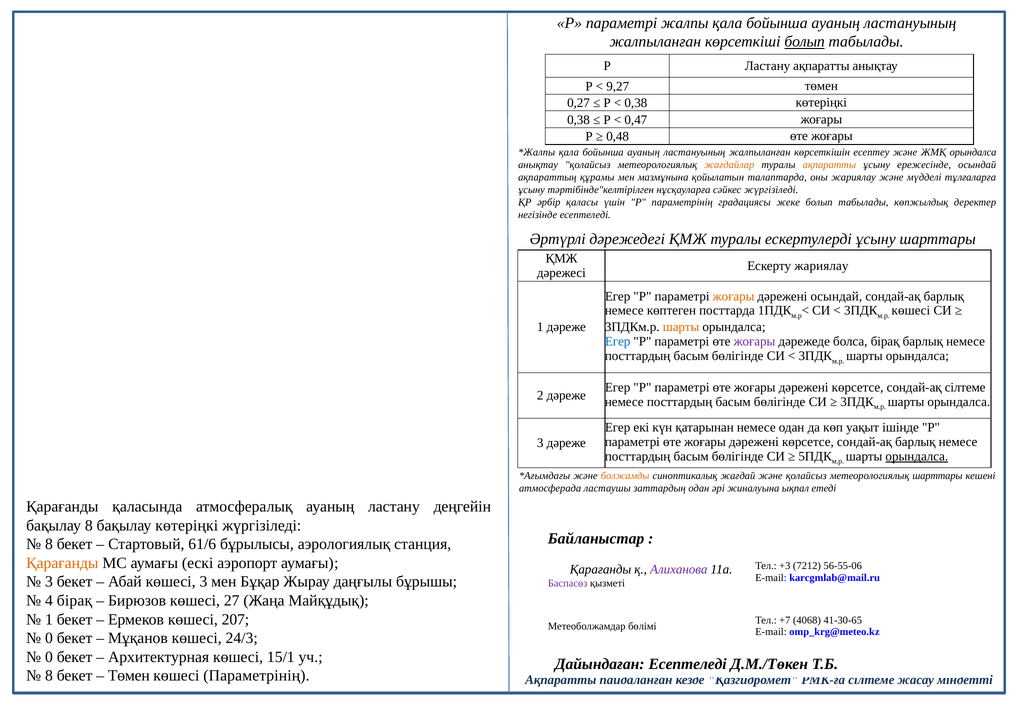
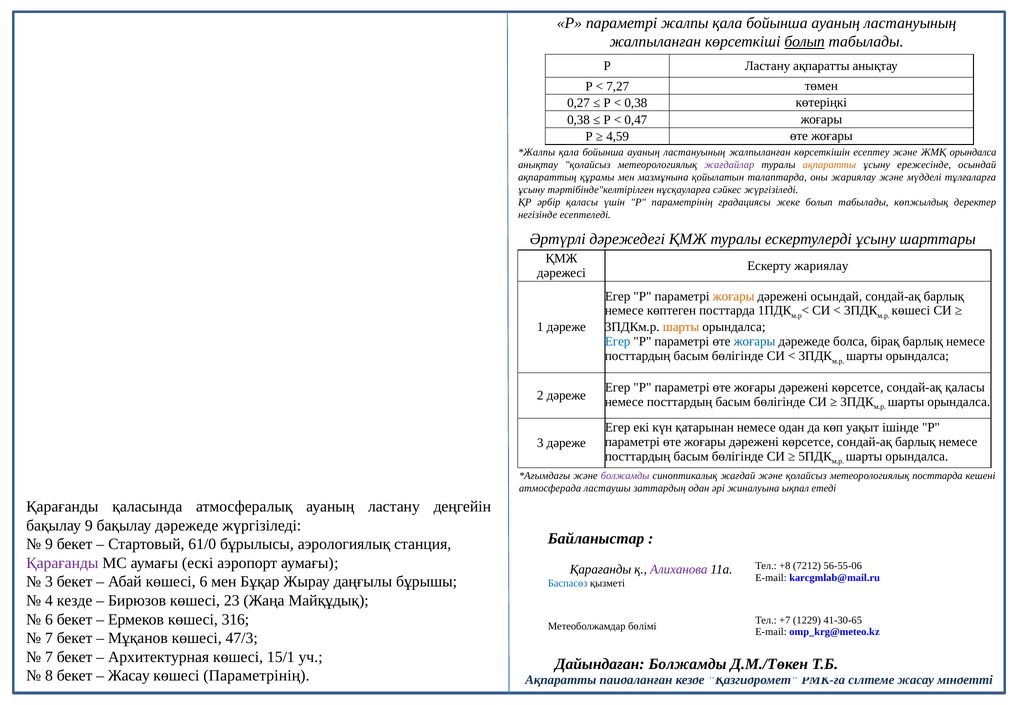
9,27: 9,27 -> 7,27
0,48: 0,48 -> 4,59
жағдайлар colour: orange -> purple
жоғары at (754, 341) colour: purple -> blue
сондай-ақ сілтеме: сілтеме -> қаласы
орындалса at (917, 456) underline: present -> none
болжамды at (625, 476) colour: orange -> purple
метеорологиялық шарттары: шарттары -> посттарда
бақылау 8: 8 -> 9
бақылау көтеріңкі: көтеріңкі -> дәрежеде
8 at (49, 544): 8 -> 9
61/6: 61/6 -> 61/0
Қарағанды at (62, 563) colour: orange -> purple
+3: +3 -> +8
көшесі 3: 3 -> 6
Баспасөз colour: purple -> blue
4 бірақ: бірақ -> кезде
27: 27 -> 23
1 at (49, 619): 1 -> 6
207: 207 -> 316
4068: 4068 -> 1229
0 at (49, 638): 0 -> 7
24/3: 24/3 -> 47/3
0 at (49, 657): 0 -> 7
Дайындаған Есептеледі: Есептеледі -> Болжамды
Төмен at (129, 676): Төмен -> Жасау
